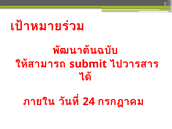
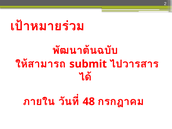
24: 24 -> 48
